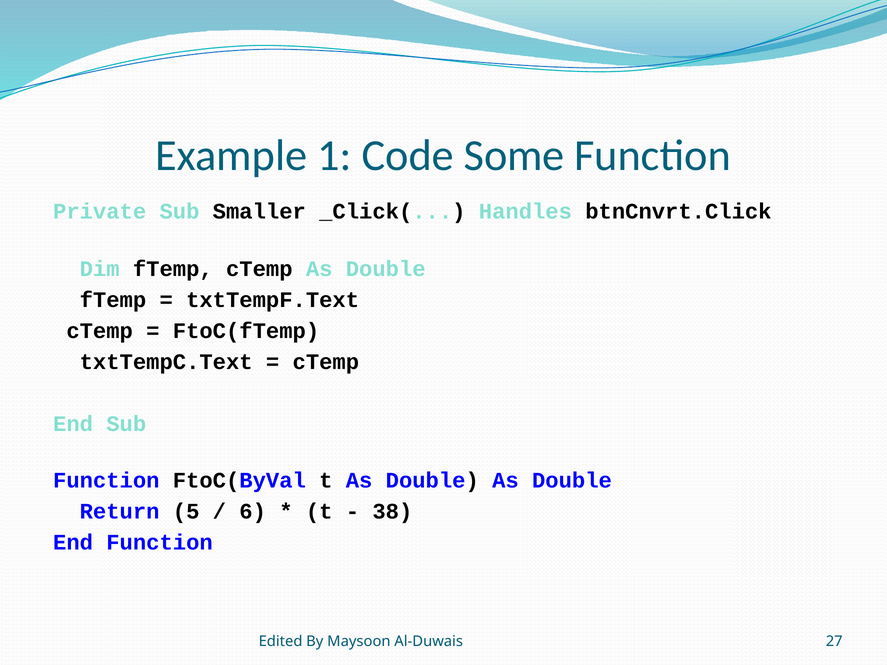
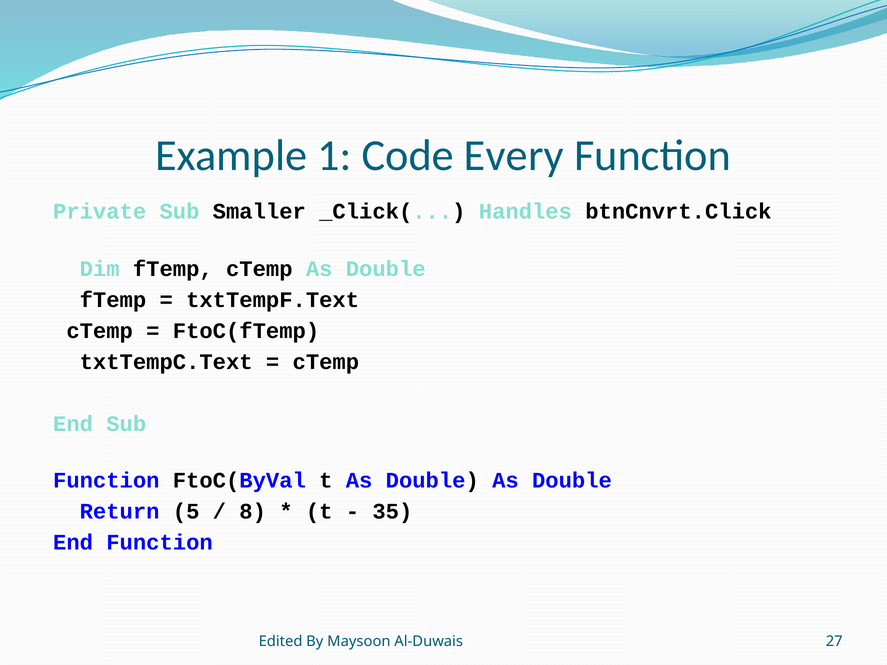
Some: Some -> Every
6: 6 -> 8
38: 38 -> 35
